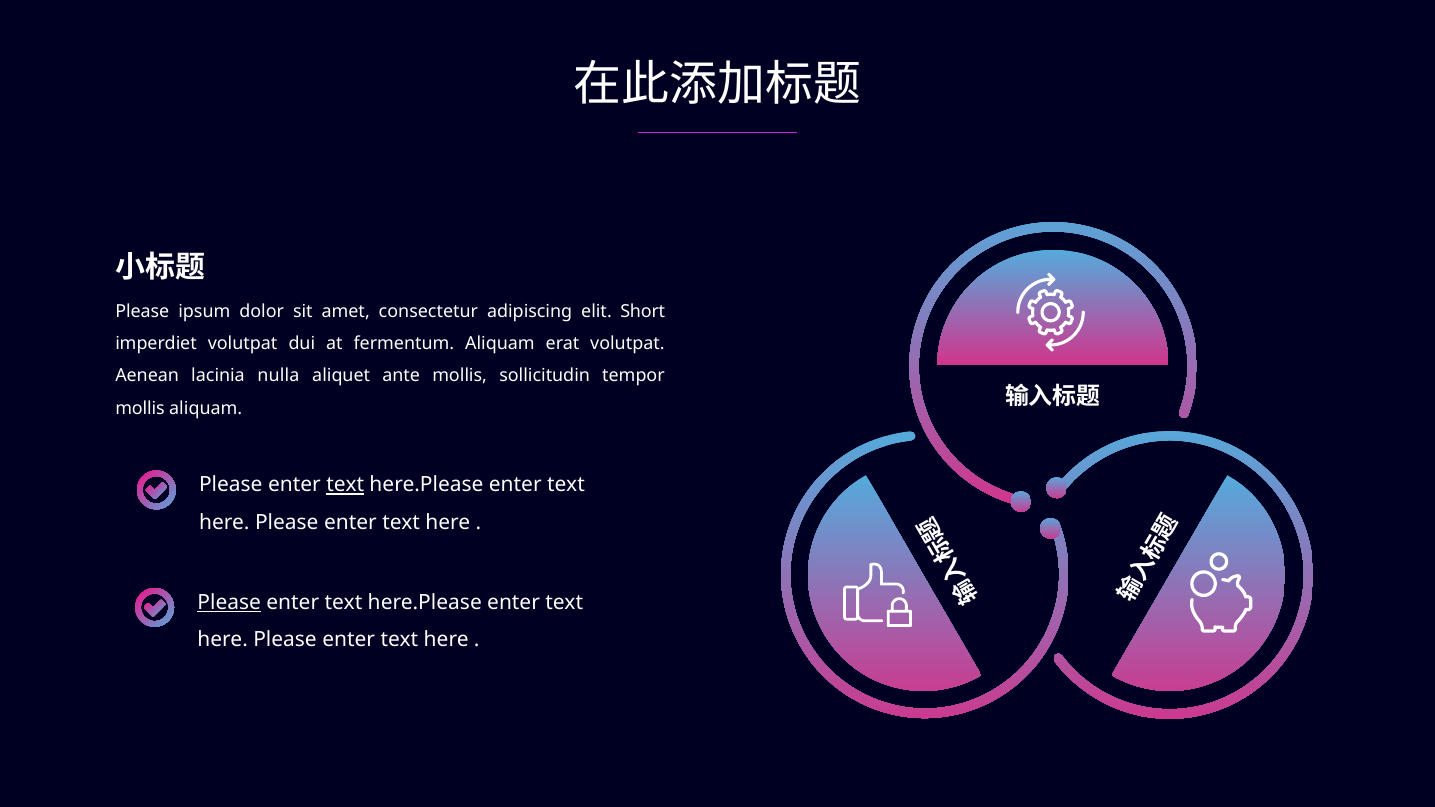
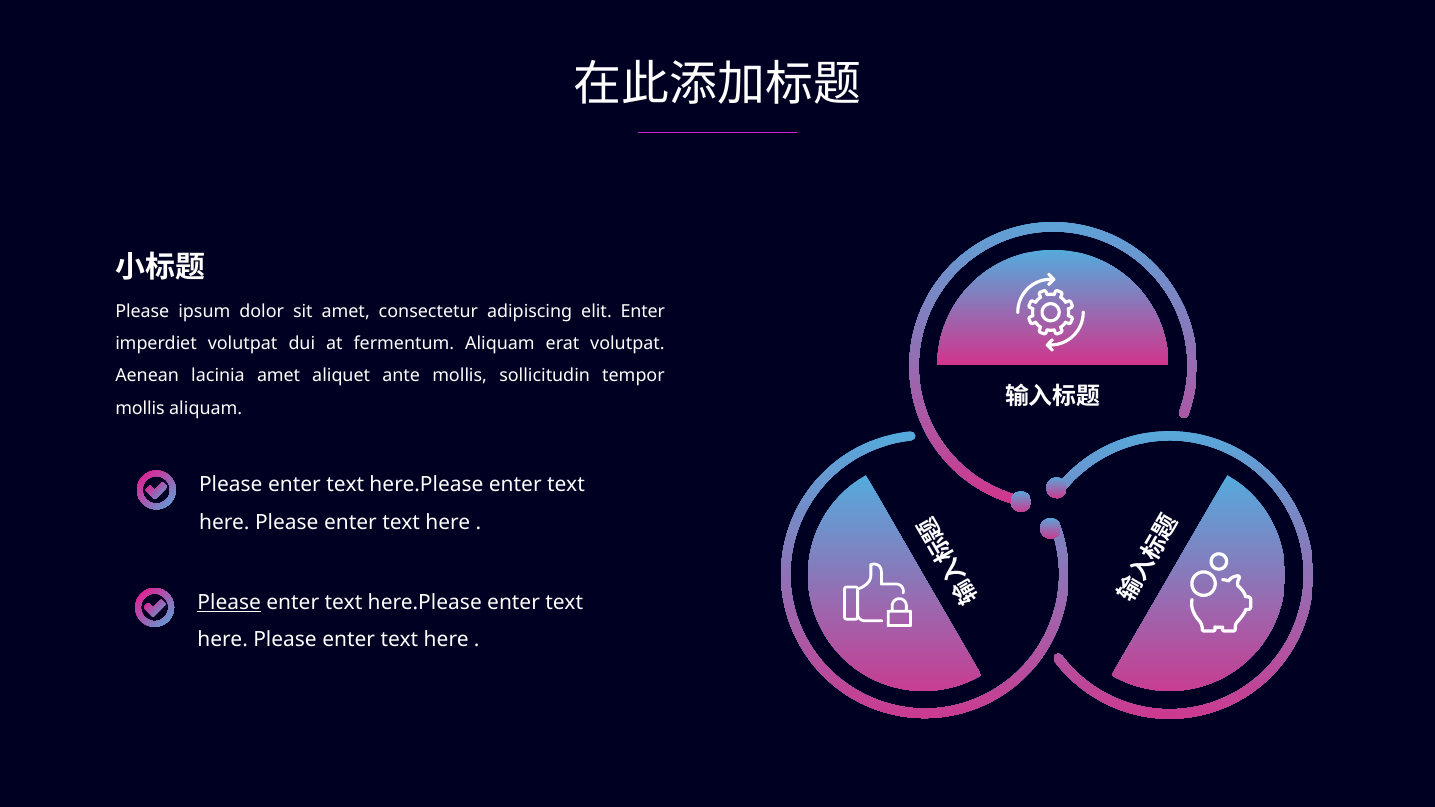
elit Short: Short -> Enter
lacinia nulla: nulla -> amet
text at (345, 485) underline: present -> none
